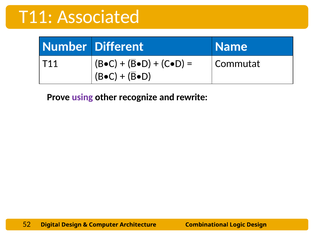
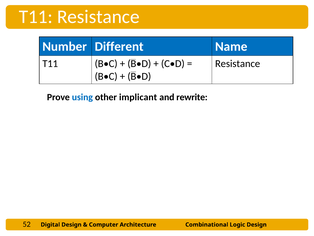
T11 Associated: Associated -> Resistance
Commutat at (238, 64): Commutat -> Resistance
using colour: purple -> blue
recognize: recognize -> implicant
